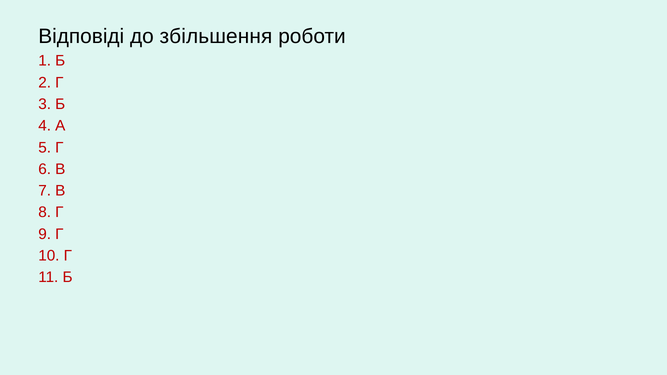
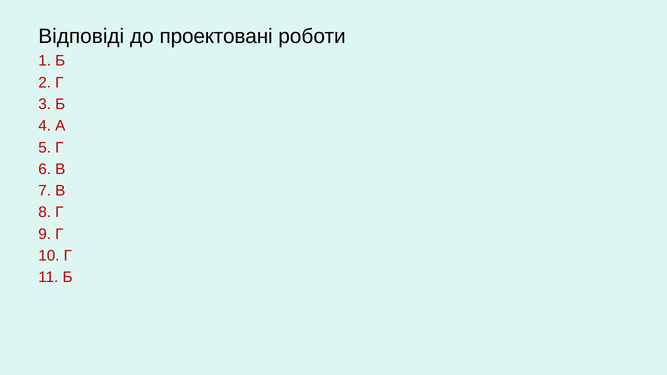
збільшення: збільшення -> проектовані
